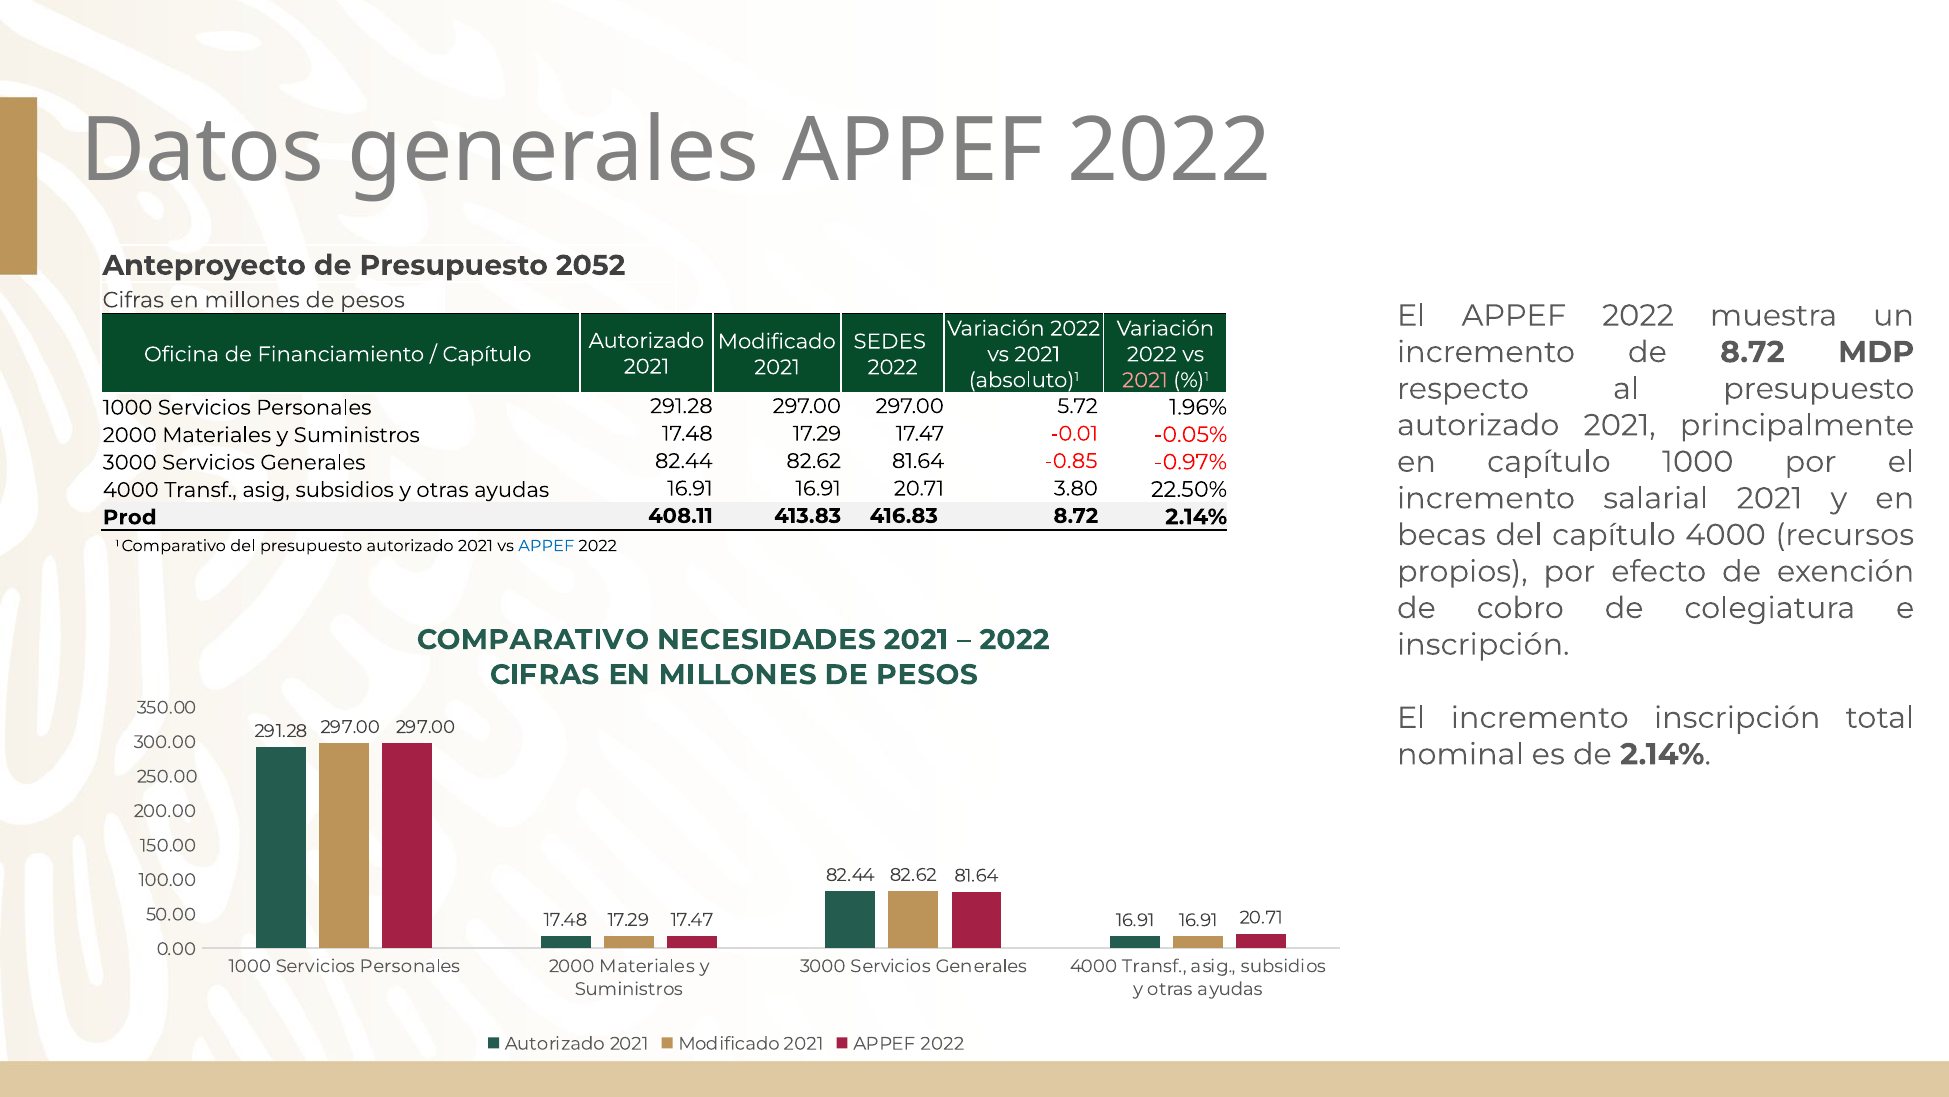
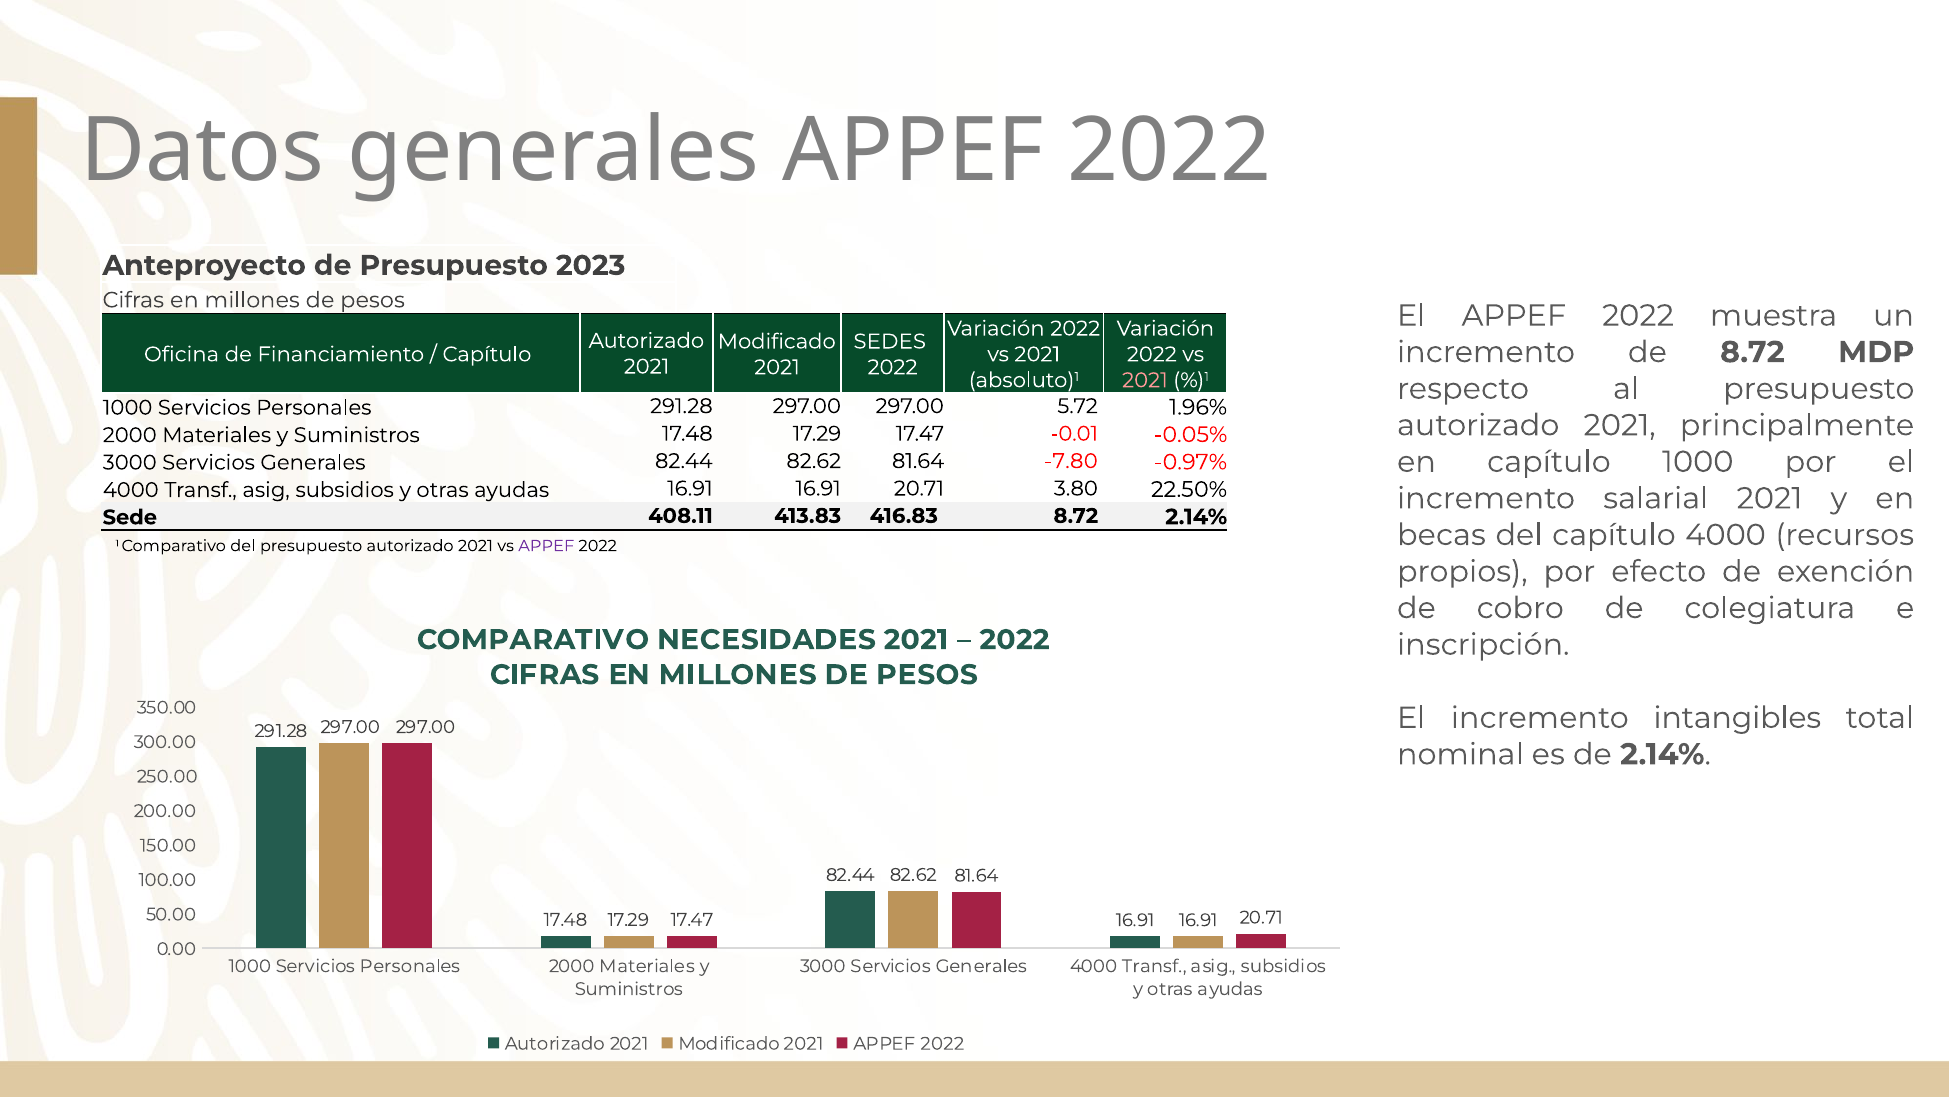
2052: 2052 -> 2023
-0.85: -0.85 -> -7.80
Prod: Prod -> Sede
APPEF at (546, 545) colour: blue -> purple
incremento inscripción: inscripción -> intangibles
